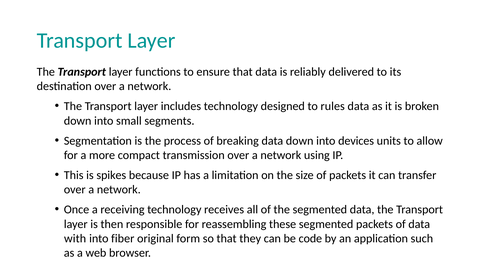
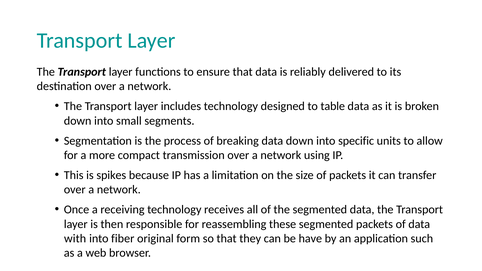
rules: rules -> table
devices: devices -> specific
code: code -> have
